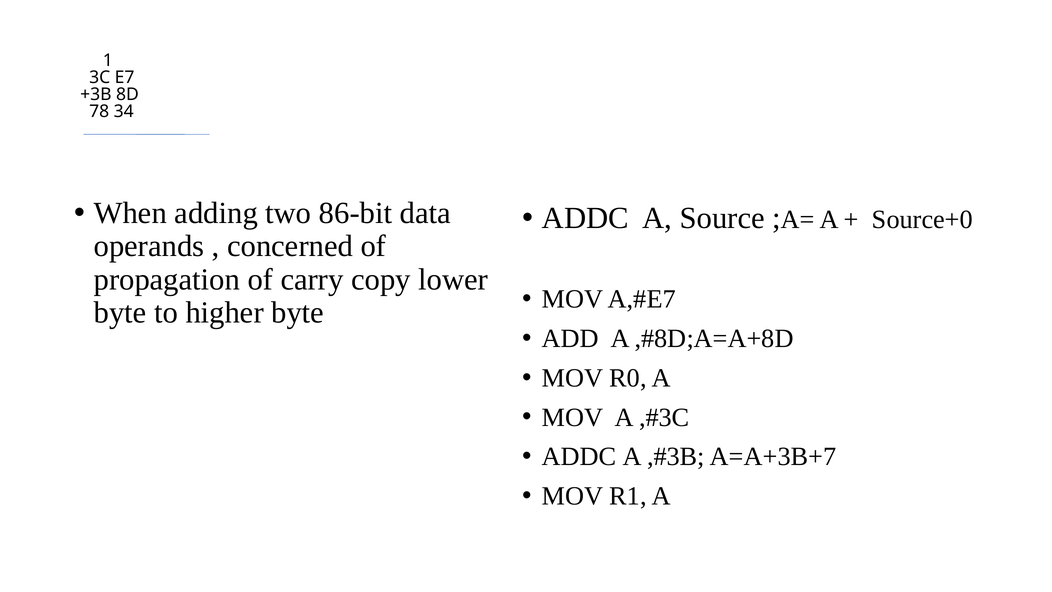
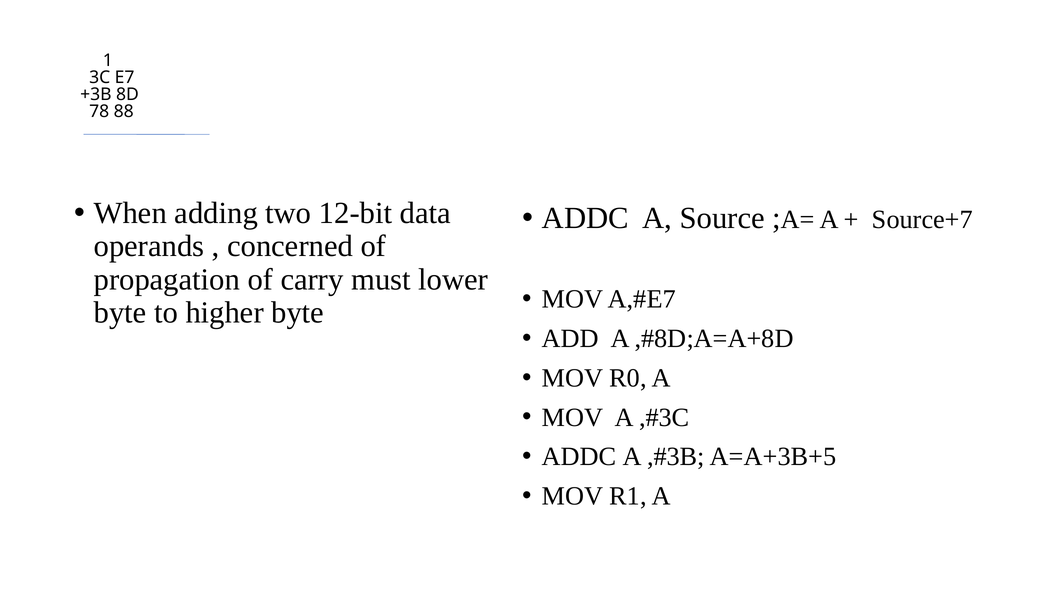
34: 34 -> 88
86-bit: 86-bit -> 12-bit
Source+0: Source+0 -> Source+7
copy: copy -> must
A=A+3B+7: A=A+3B+7 -> A=A+3B+5
